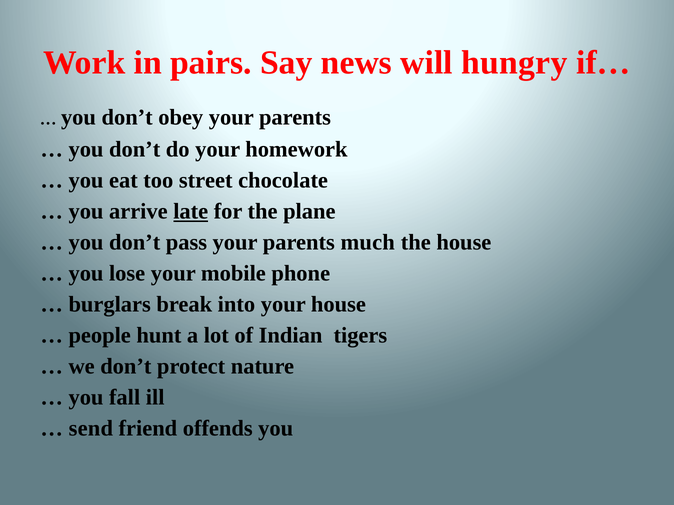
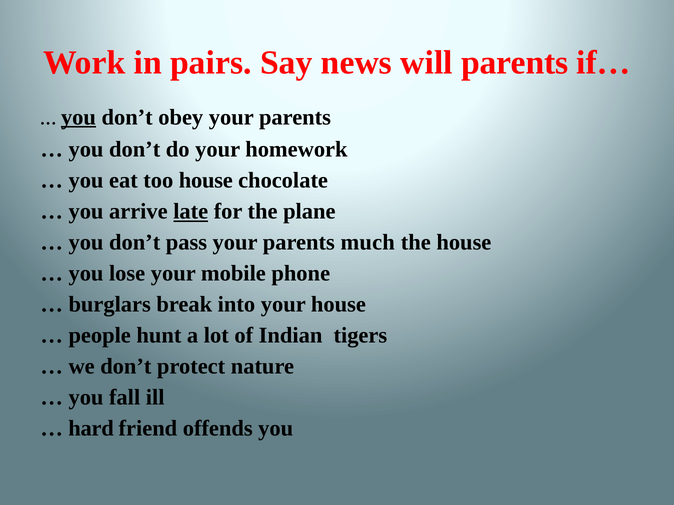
will hungry: hungry -> parents
you at (78, 117) underline: none -> present
too street: street -> house
send: send -> hard
